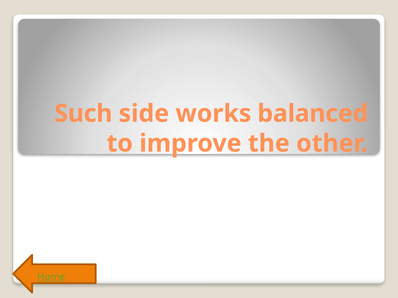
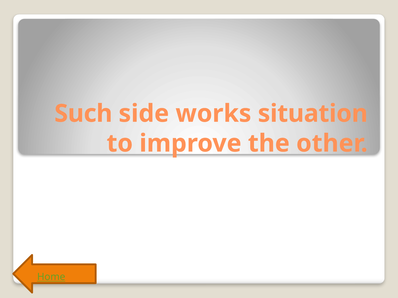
balanced: balanced -> situation
